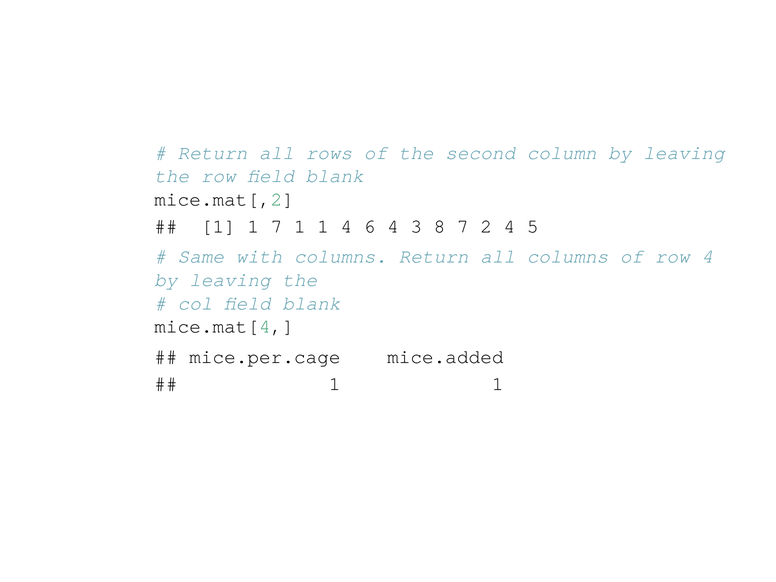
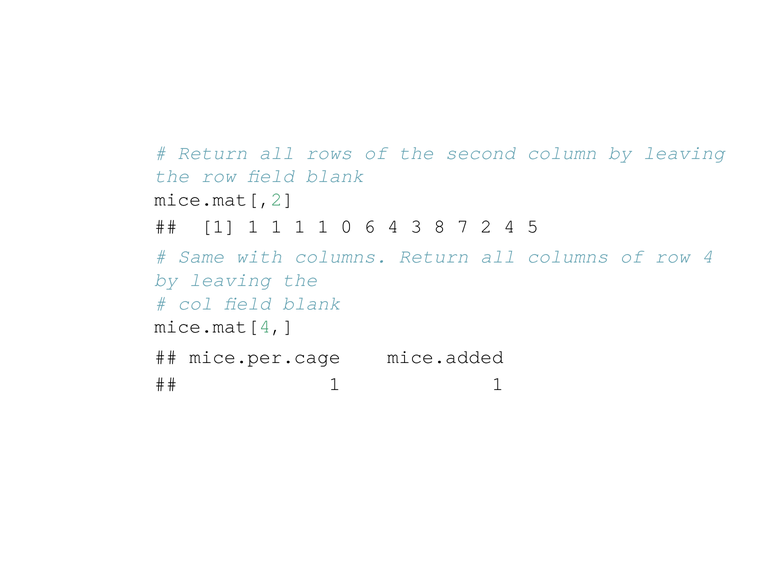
7 at (277, 226): 7 -> 1
1 4: 4 -> 0
